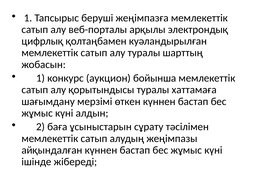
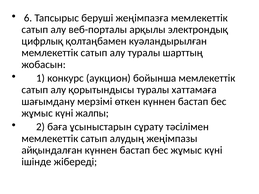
1 at (28, 18): 1 -> 6
алдын: алдын -> жалпы
